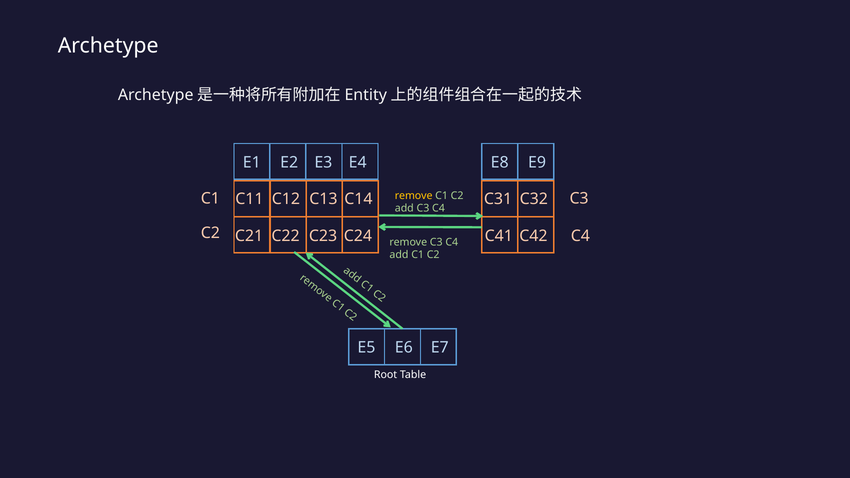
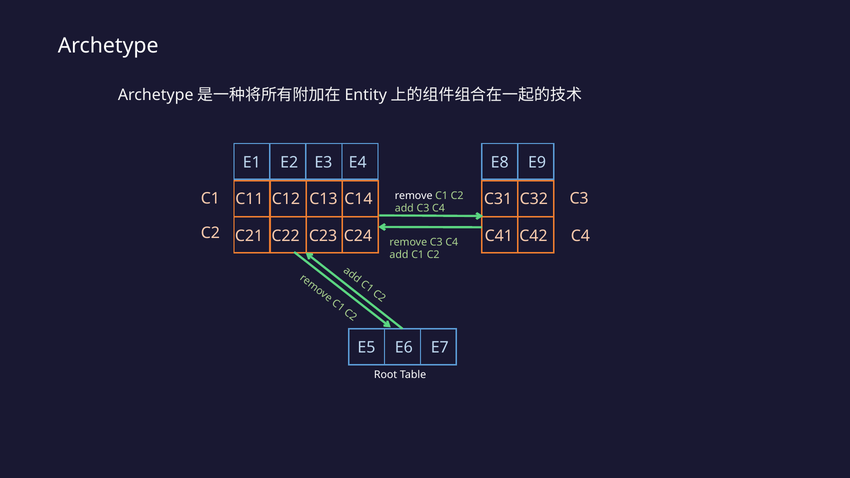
remove at (414, 196) colour: yellow -> white
